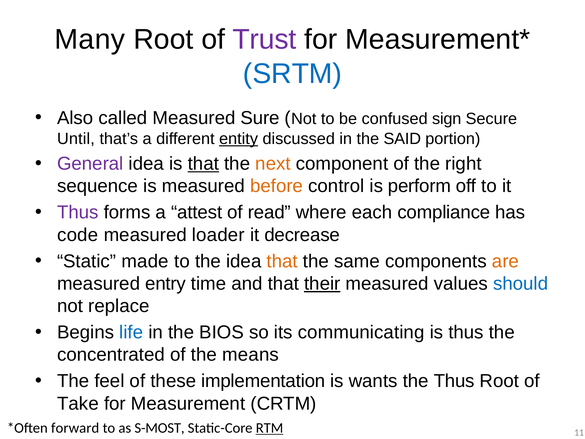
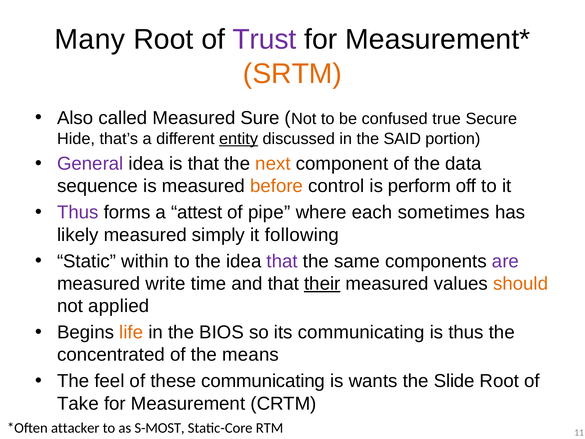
SRTM colour: blue -> orange
sign: sign -> true
Until: Until -> Hide
that at (203, 164) underline: present -> none
right: right -> data
read: read -> pipe
compliance: compliance -> sometimes
code: code -> likely
loader: loader -> simply
decrease: decrease -> following
made: made -> within
that at (282, 261) colour: orange -> purple
are colour: orange -> purple
entry: entry -> write
should colour: blue -> orange
replace: replace -> applied
life colour: blue -> orange
these implementation: implementation -> communicating
the Thus: Thus -> Slide
forward: forward -> attacker
RTM underline: present -> none
